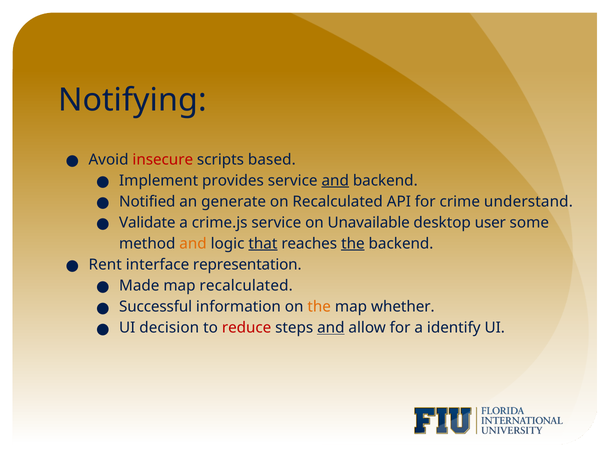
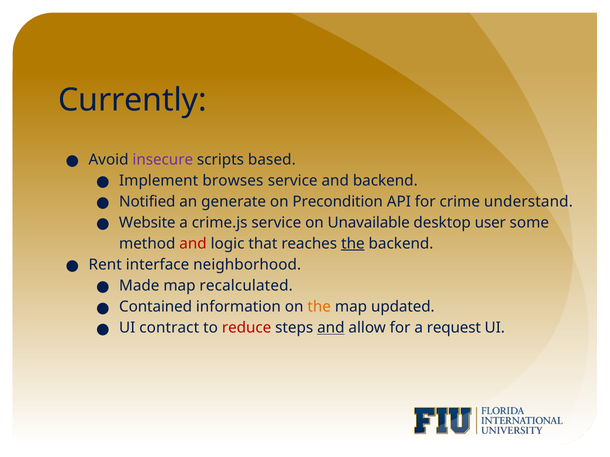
Notifying: Notifying -> Currently
insecure colour: red -> purple
provides: provides -> browses
and at (335, 181) underline: present -> none
on Recalculated: Recalculated -> Precondition
Validate: Validate -> Website
and at (193, 244) colour: orange -> red
that underline: present -> none
representation: representation -> neighborhood
Successful: Successful -> Contained
whether: whether -> updated
decision: decision -> contract
identify: identify -> request
